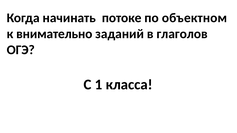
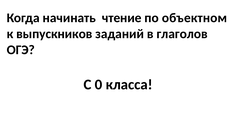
потоке: потоке -> чтение
внимательно: внимательно -> выпускников
1: 1 -> 0
